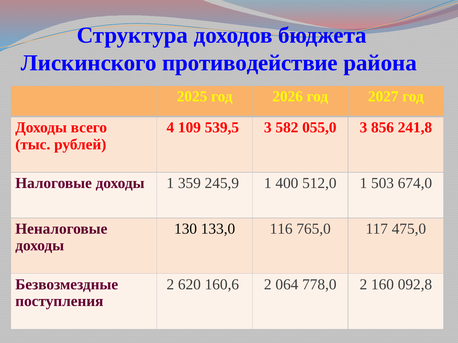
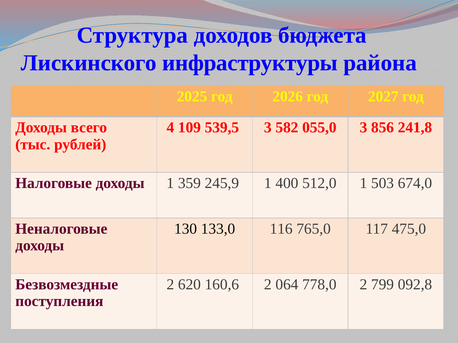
противодействие: противодействие -> инфраструктуры
160: 160 -> 799
